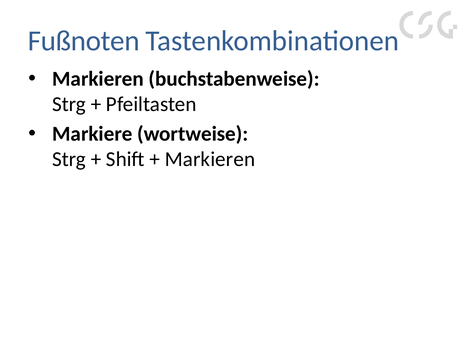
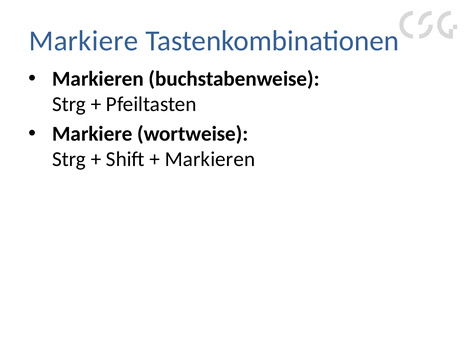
Fußnoten at (84, 41): Fußnoten -> Markiere
